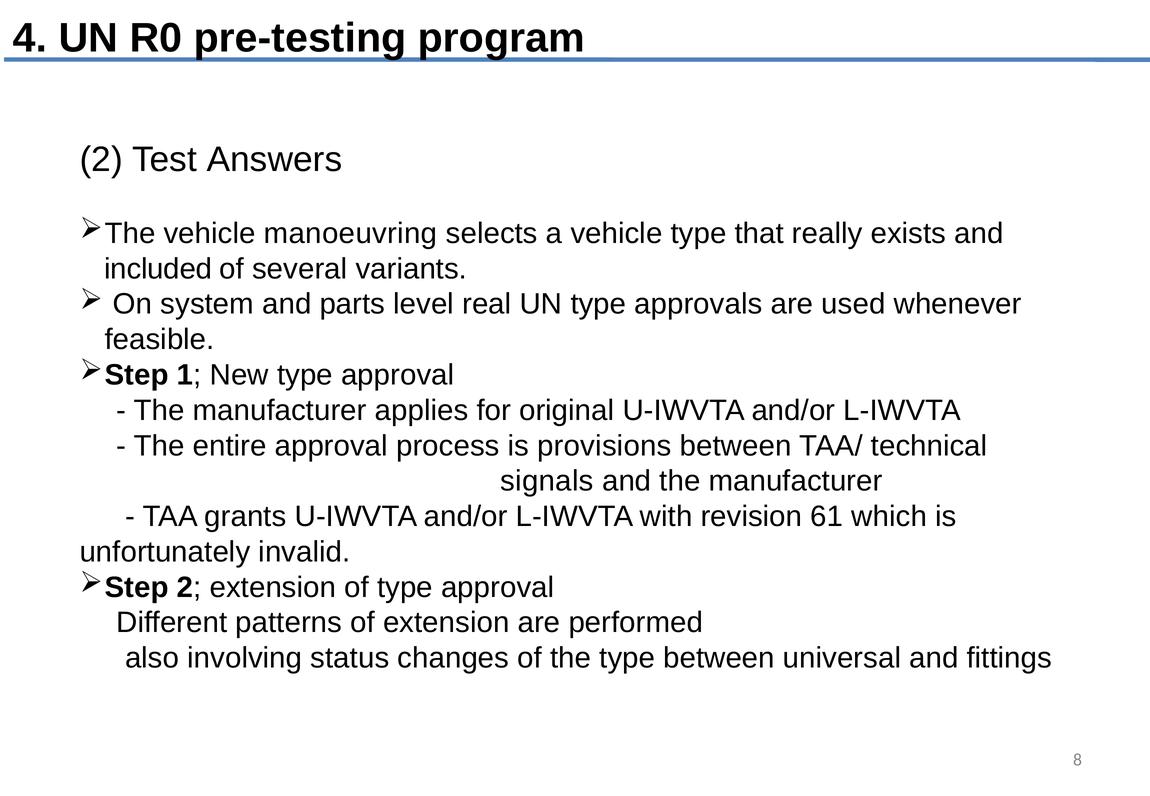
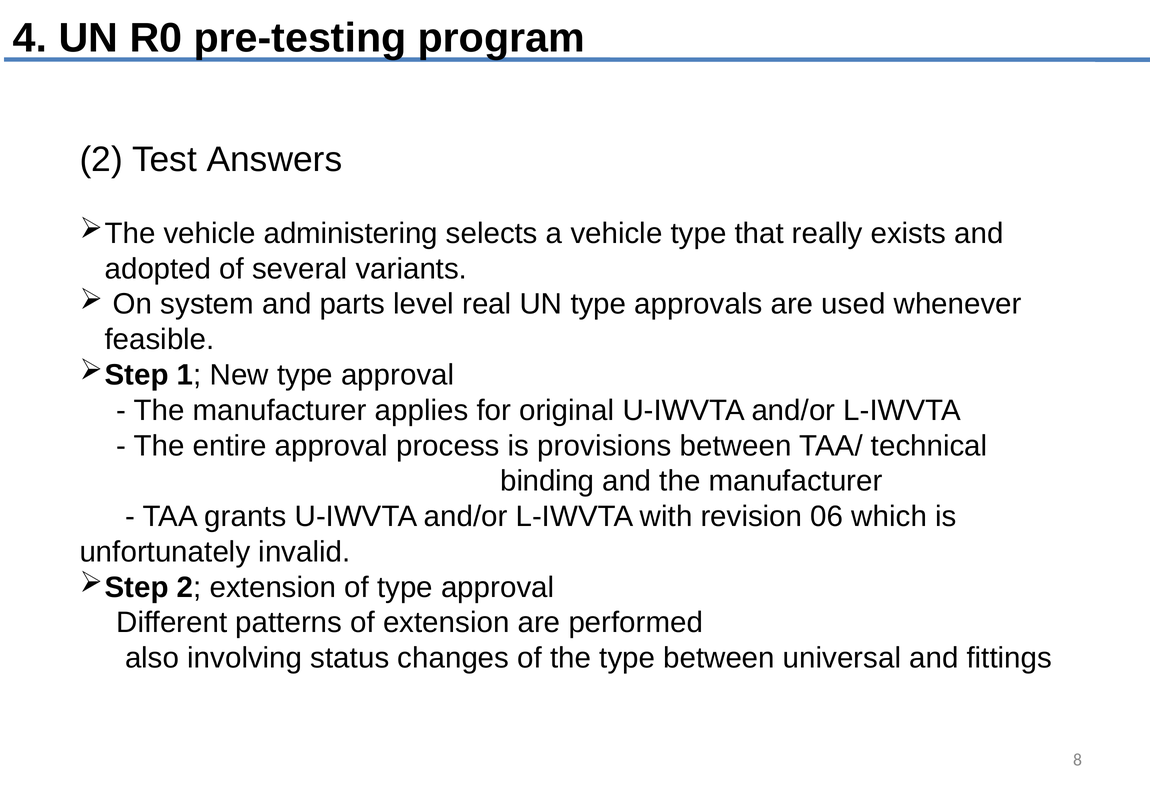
manoeuvring: manoeuvring -> administering
included: included -> adopted
signals: signals -> binding
61: 61 -> 06
